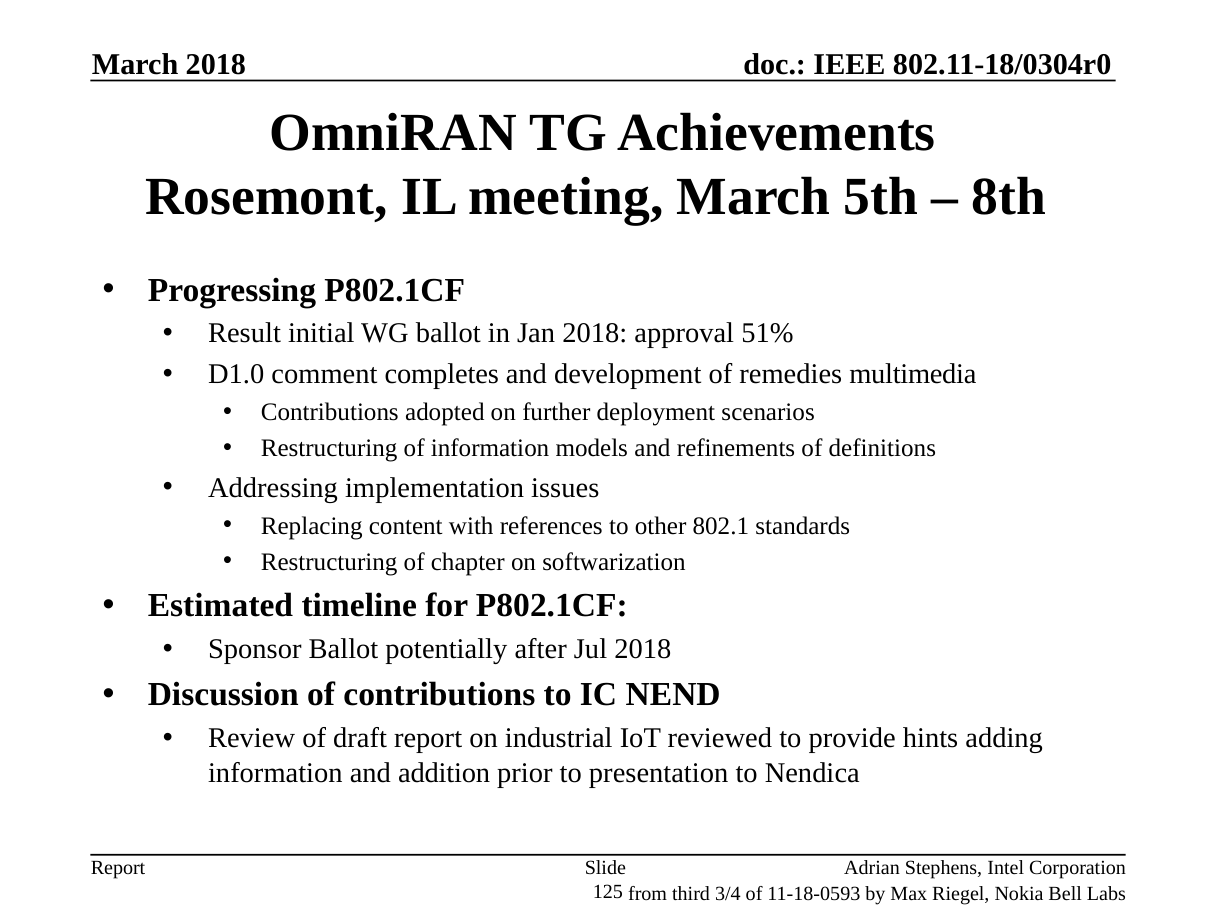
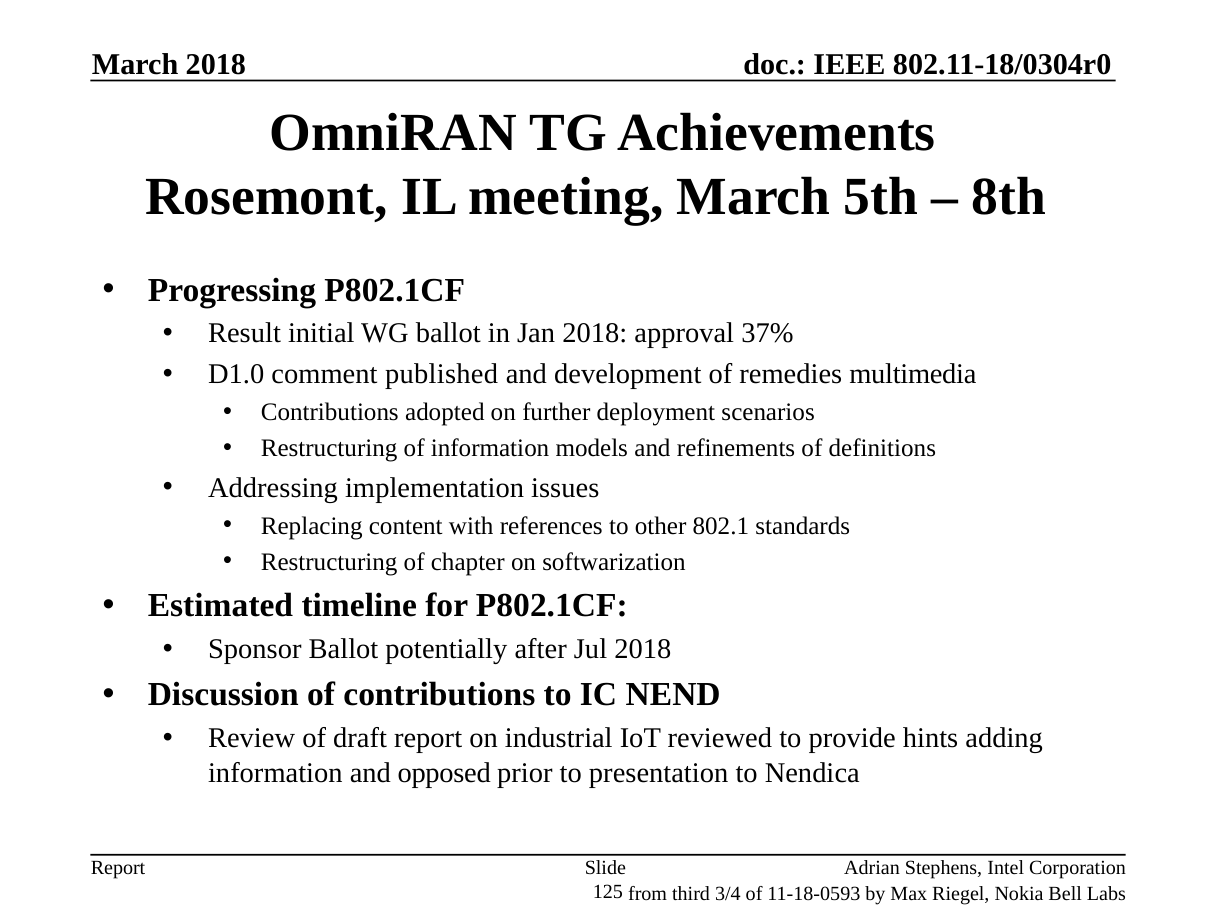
51%: 51% -> 37%
completes: completes -> published
addition: addition -> opposed
